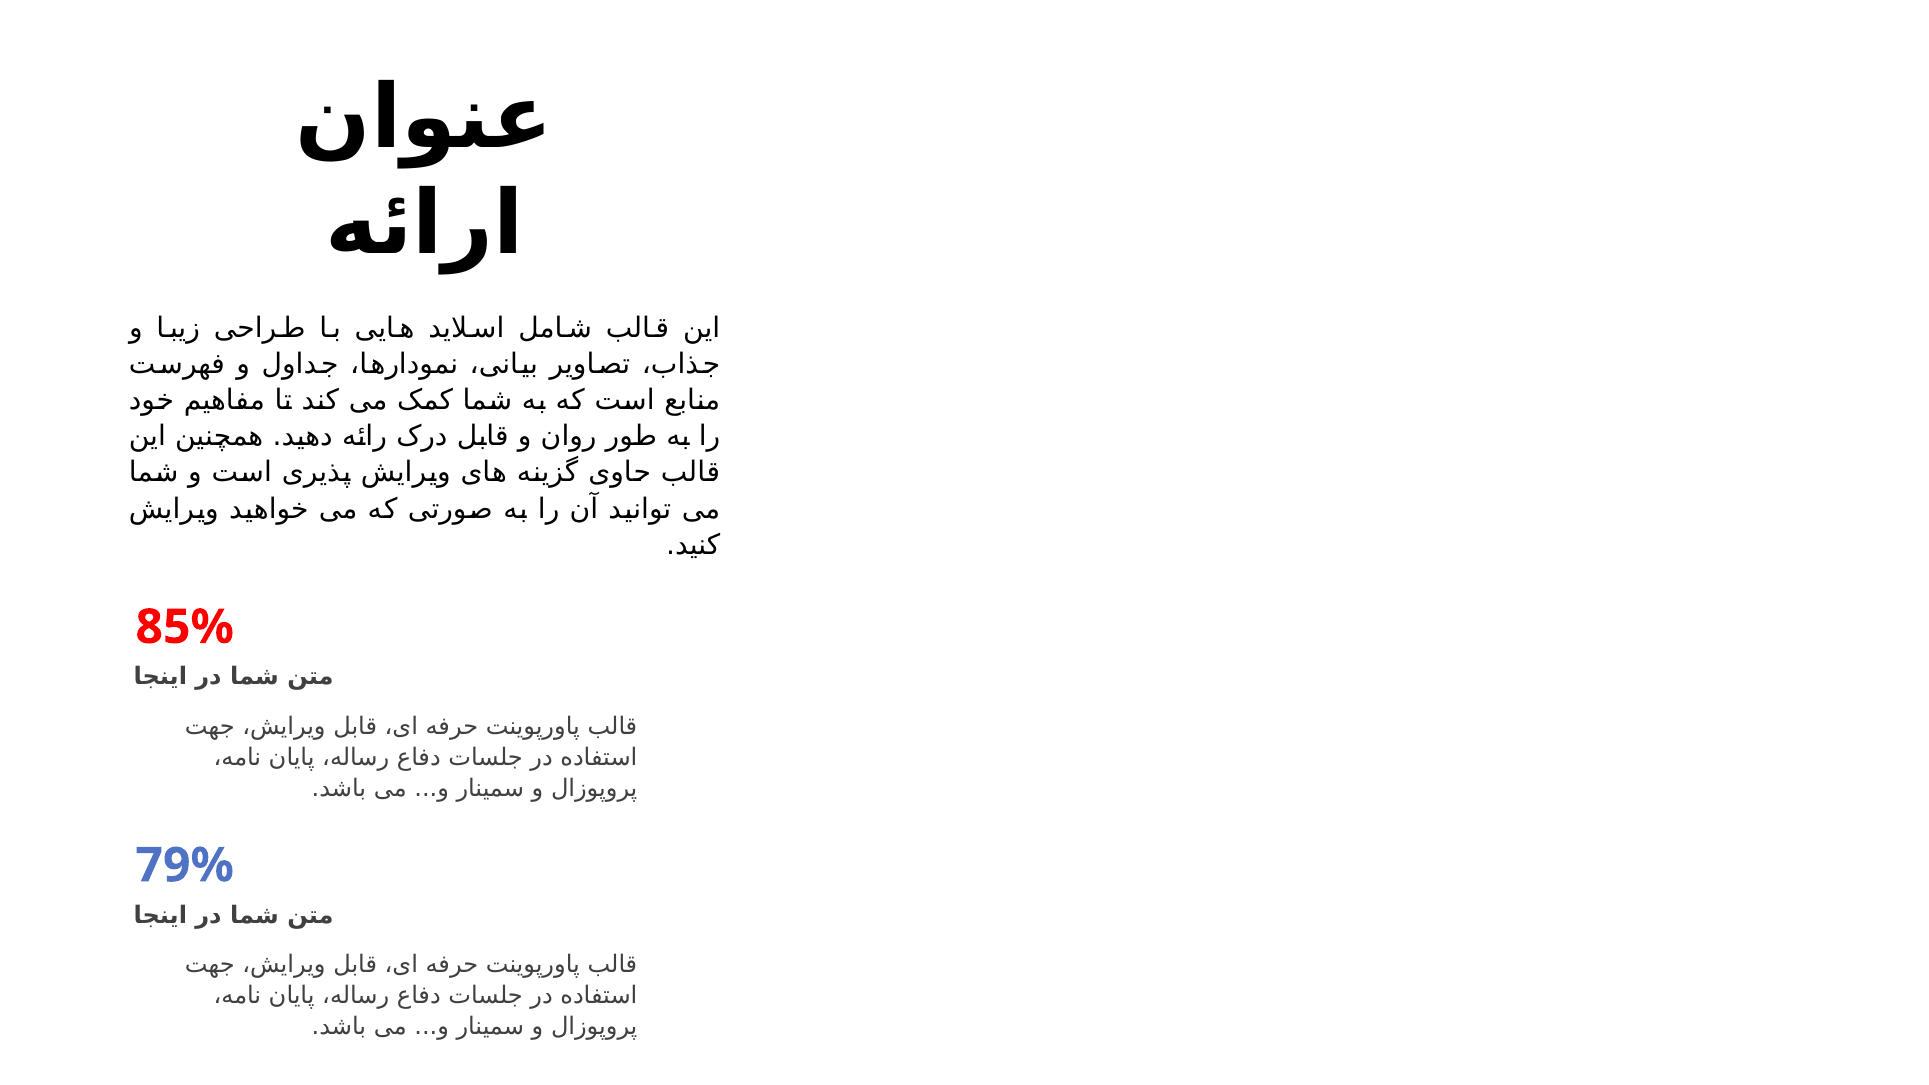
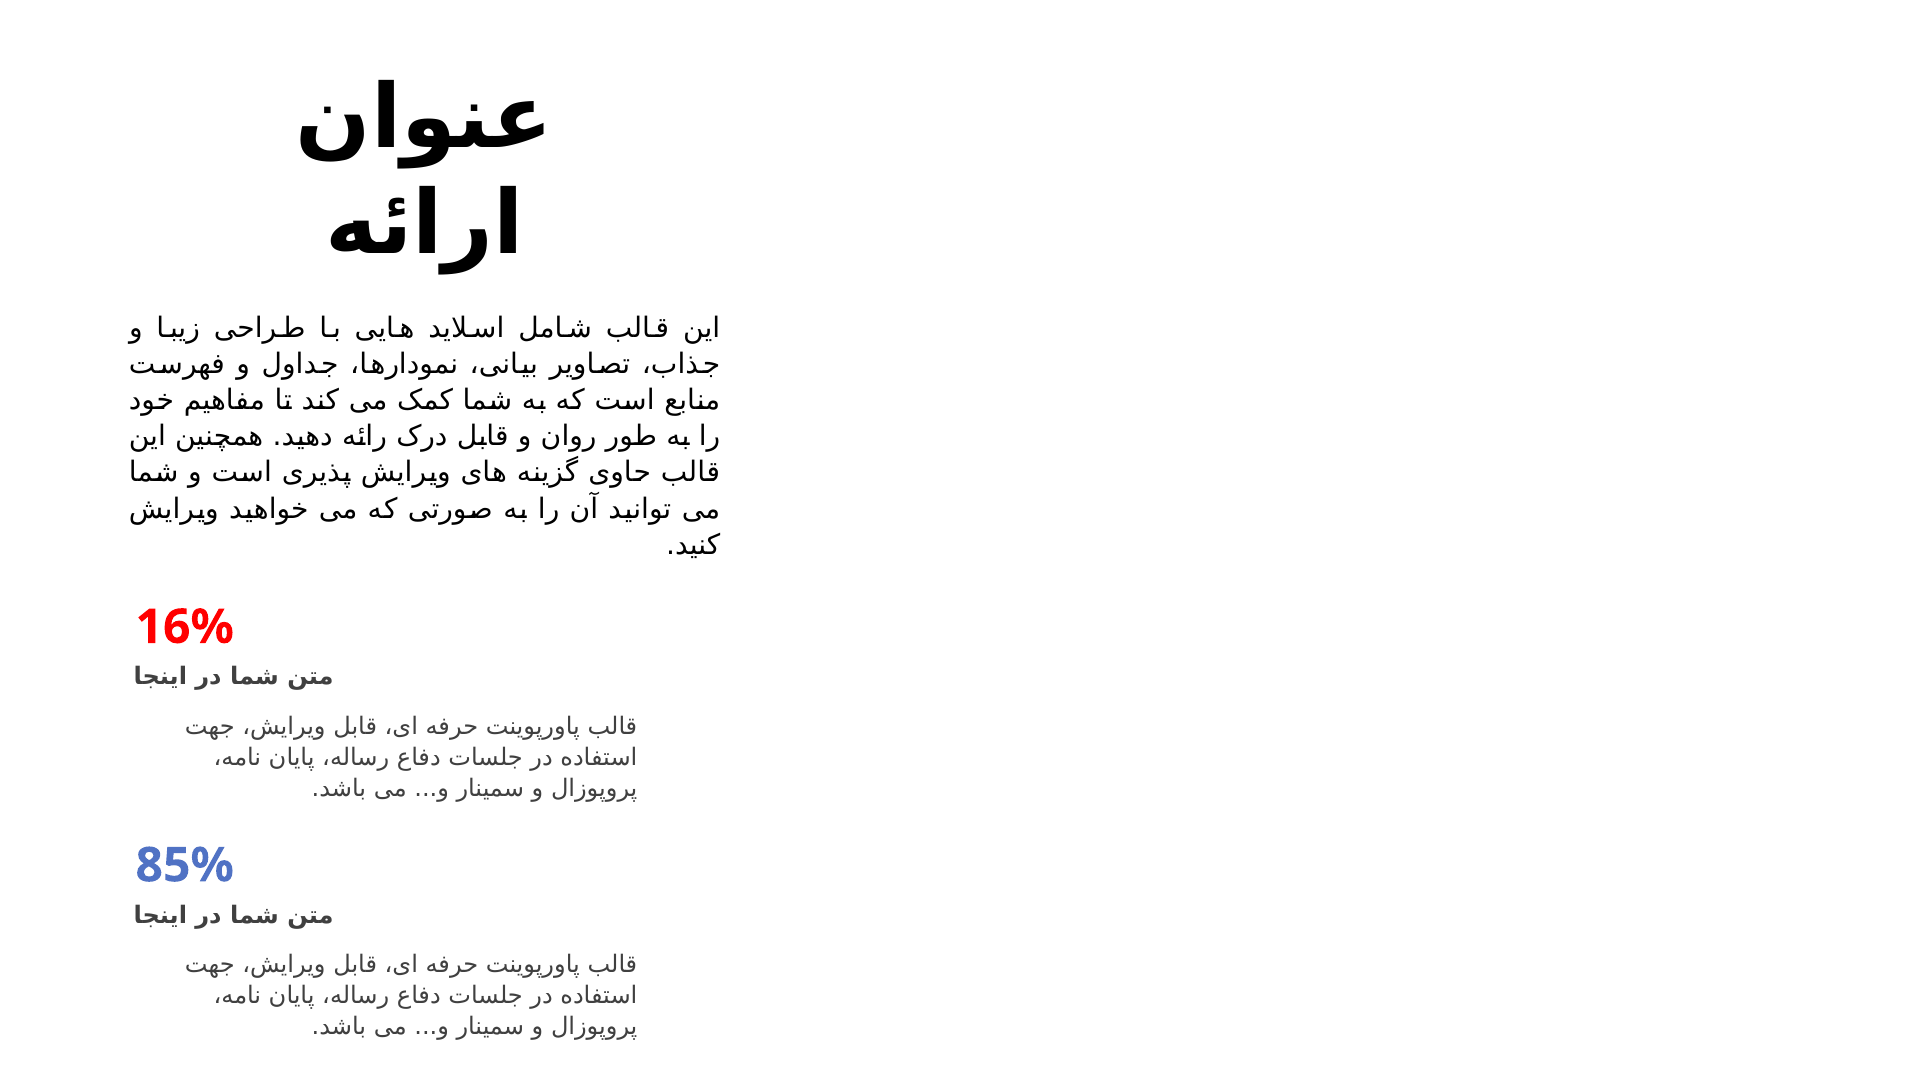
85%: 85% -> 16%
79%: 79% -> 85%
